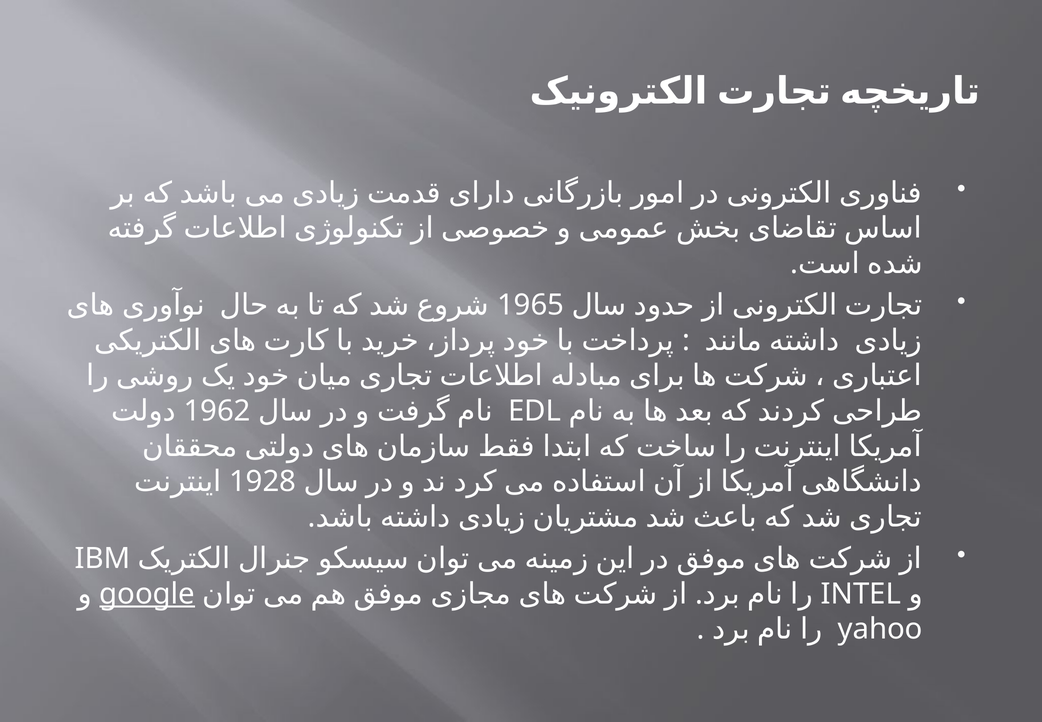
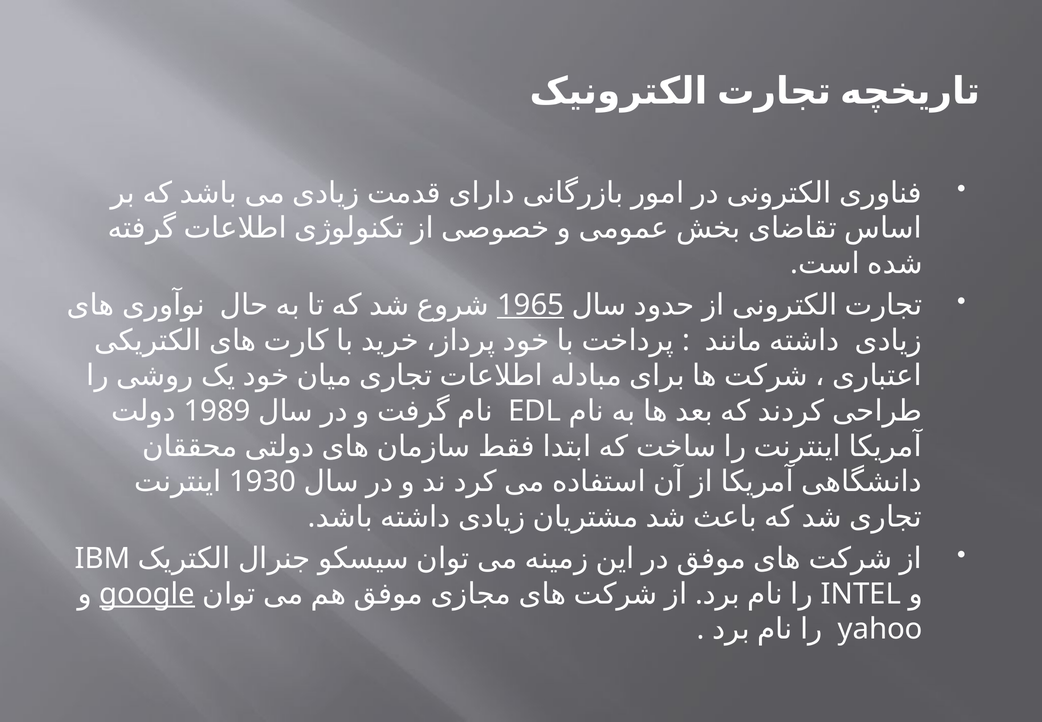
1965 underline: none -> present
1962: 1962 -> 1989
1928: 1928 -> 1930
